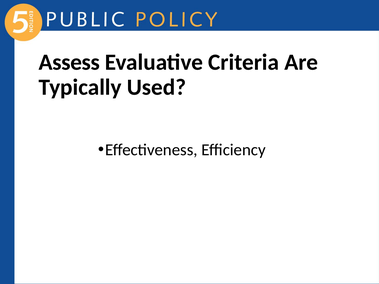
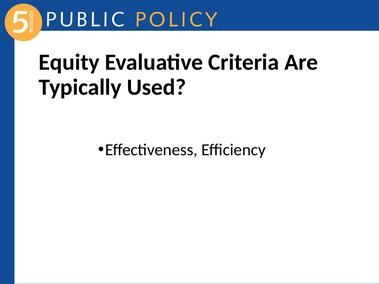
Assess: Assess -> Equity
